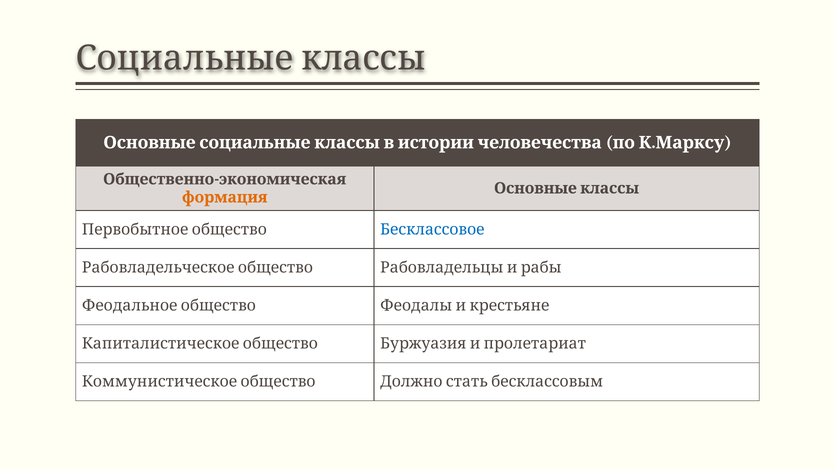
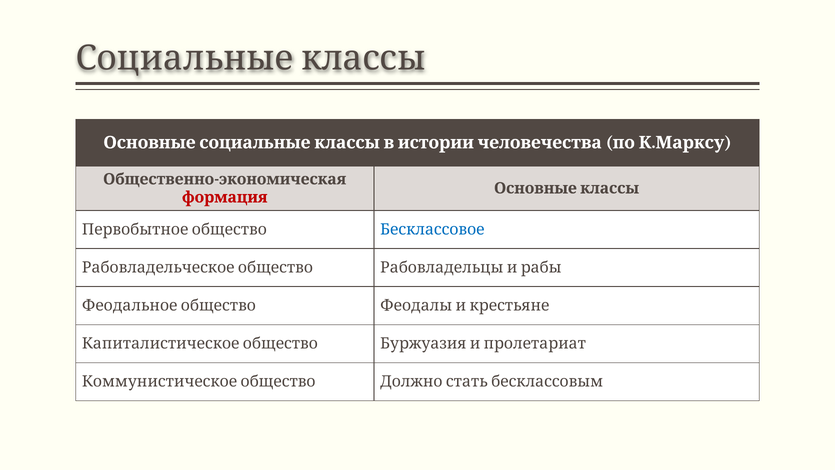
формация colour: orange -> red
